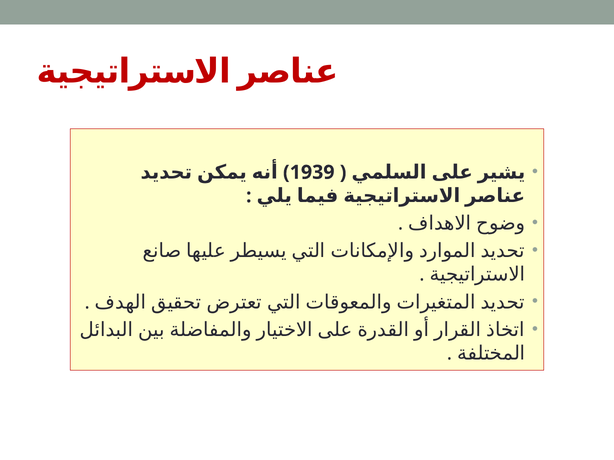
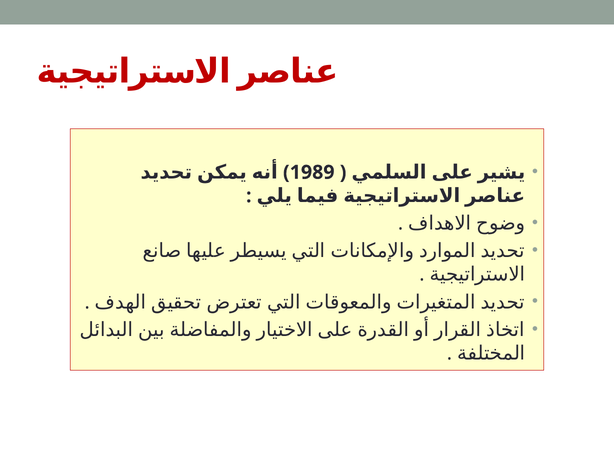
1939: 1939 -> 1989
